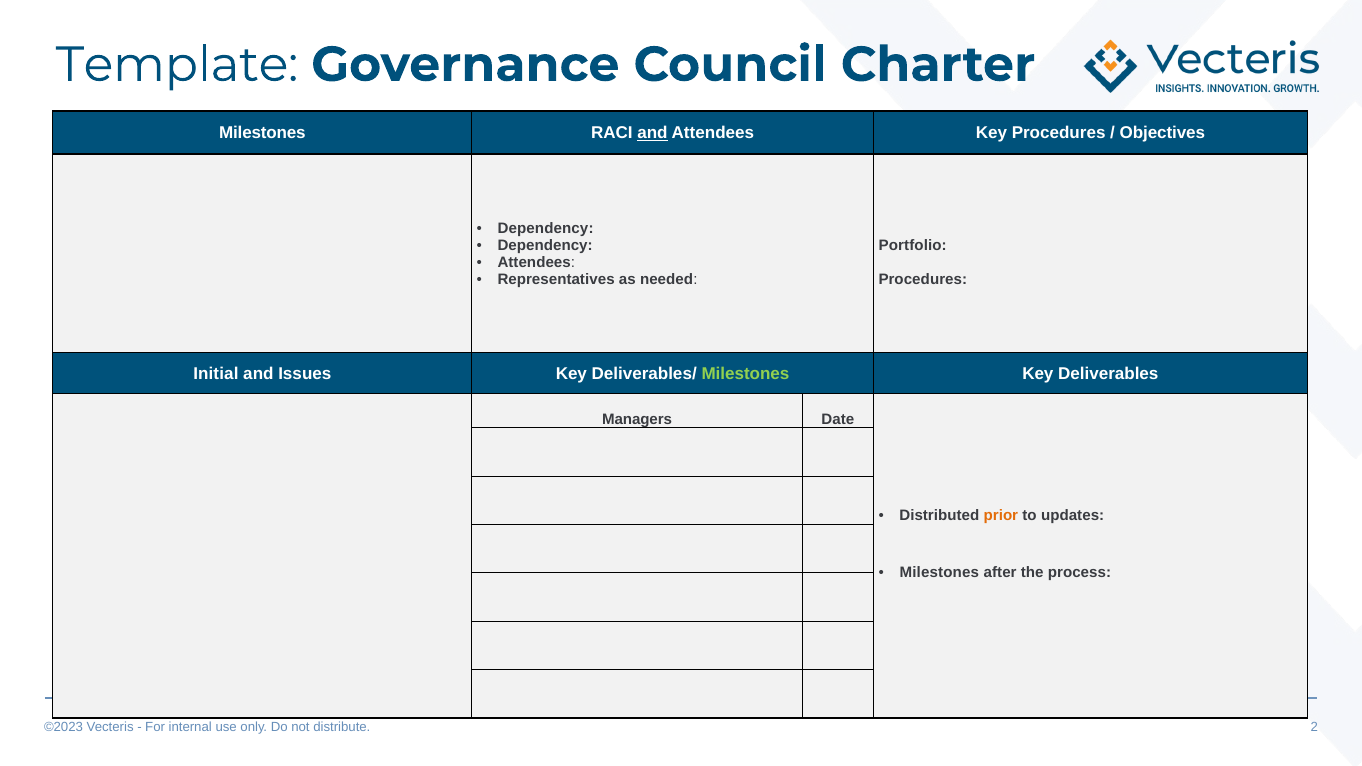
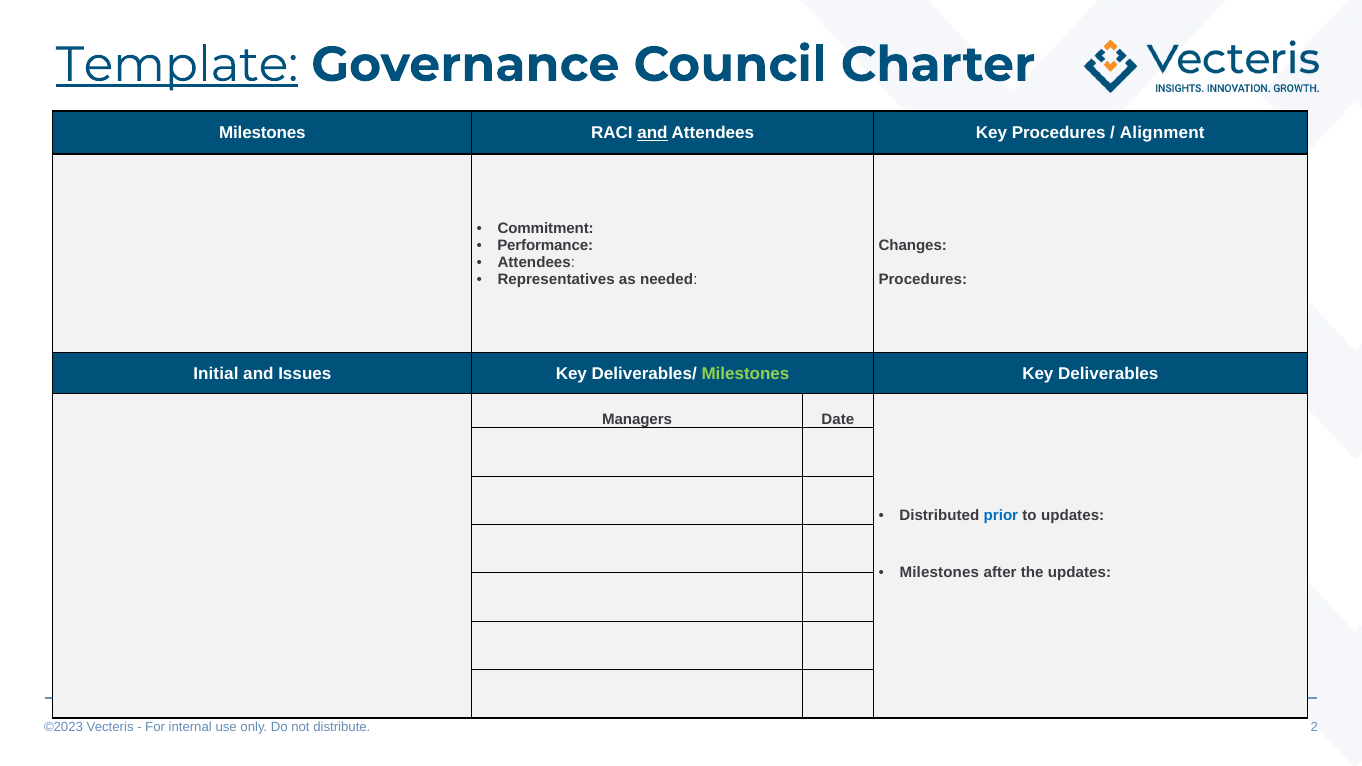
Template underline: none -> present
Objectives: Objectives -> Alignment
Dependency at (546, 228): Dependency -> Commitment
Dependency at (545, 245): Dependency -> Performance
Portfolio: Portfolio -> Changes
prior colour: orange -> blue
the process: process -> updates
